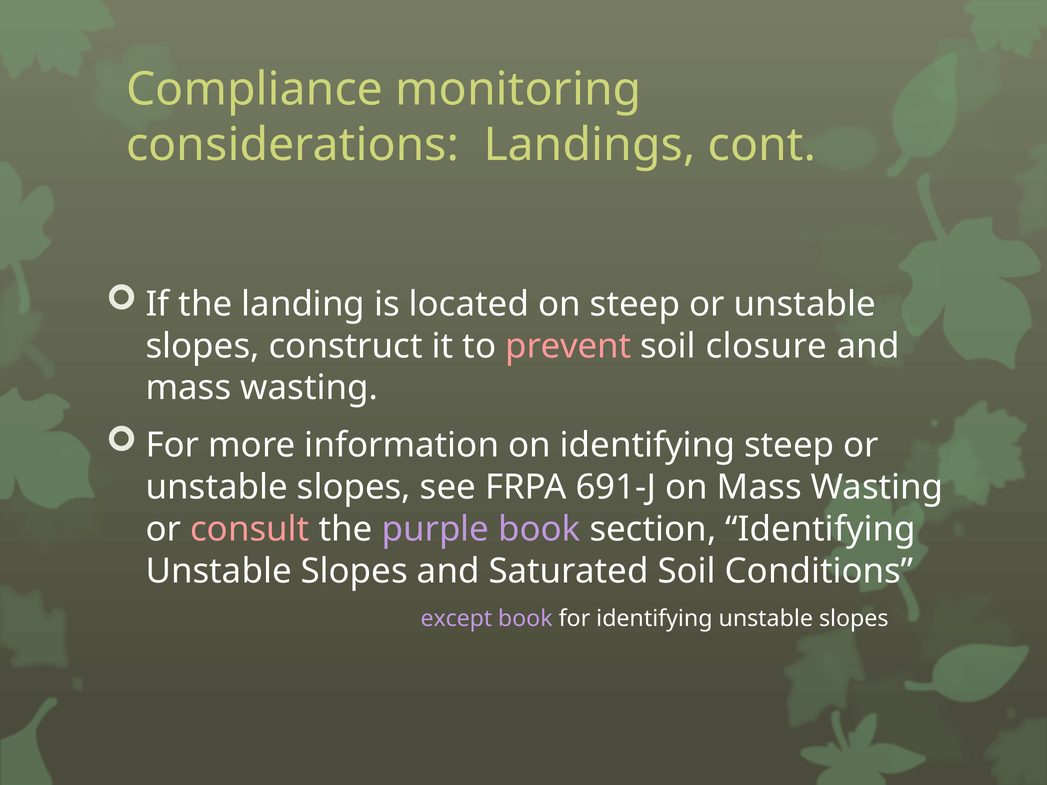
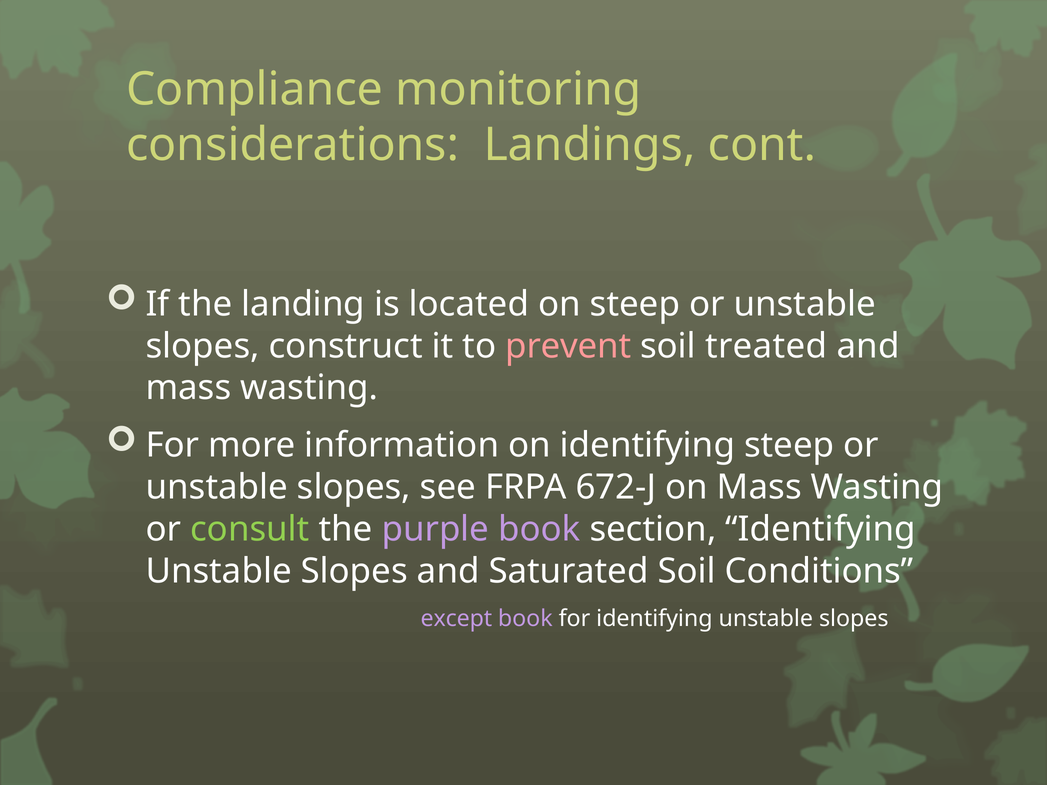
closure: closure -> treated
691-J: 691-J -> 672-J
consult colour: pink -> light green
